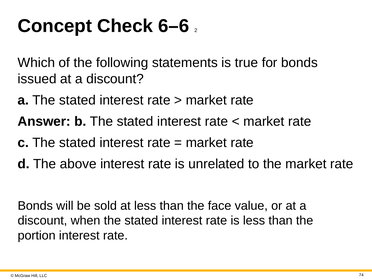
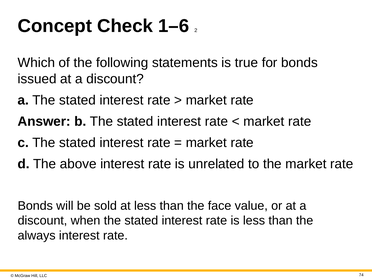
6–6: 6–6 -> 1–6
portion: portion -> always
